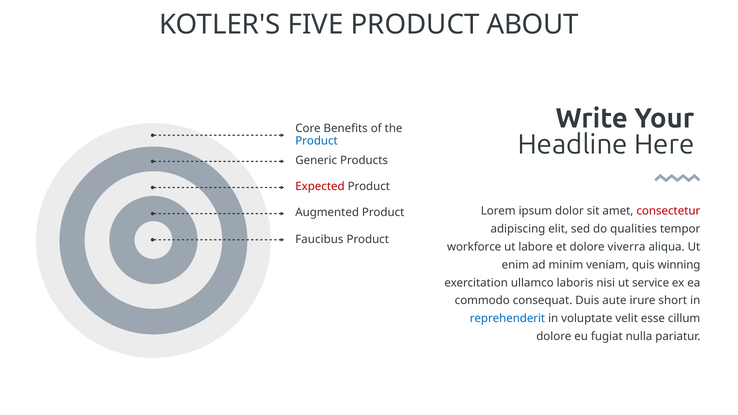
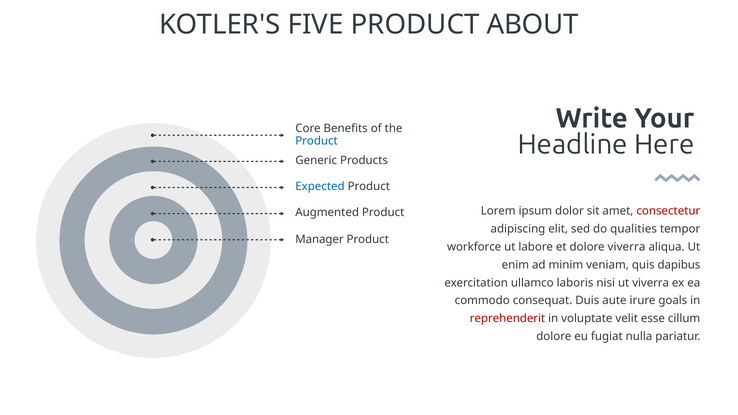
Expected colour: red -> blue
Faucibus: Faucibus -> Manager
winning: winning -> dapibus
ut service: service -> viverra
short: short -> goals
reprehenderit colour: blue -> red
